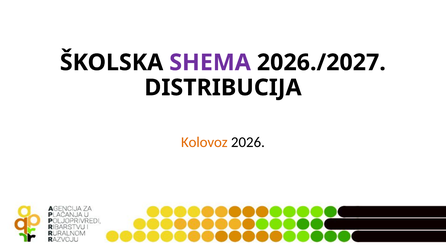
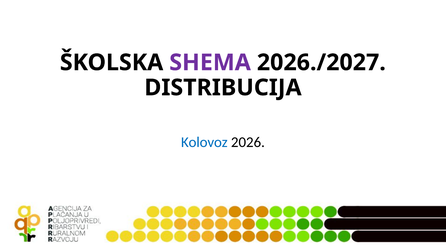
Kolovoz colour: orange -> blue
